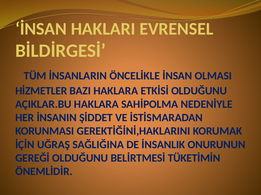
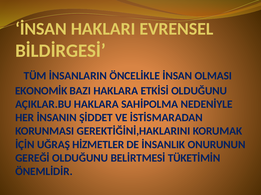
HİZMETLER: HİZMETLER -> EKONOMİK
SAĞLIĞINA: SAĞLIĞINA -> HİZMETLER
